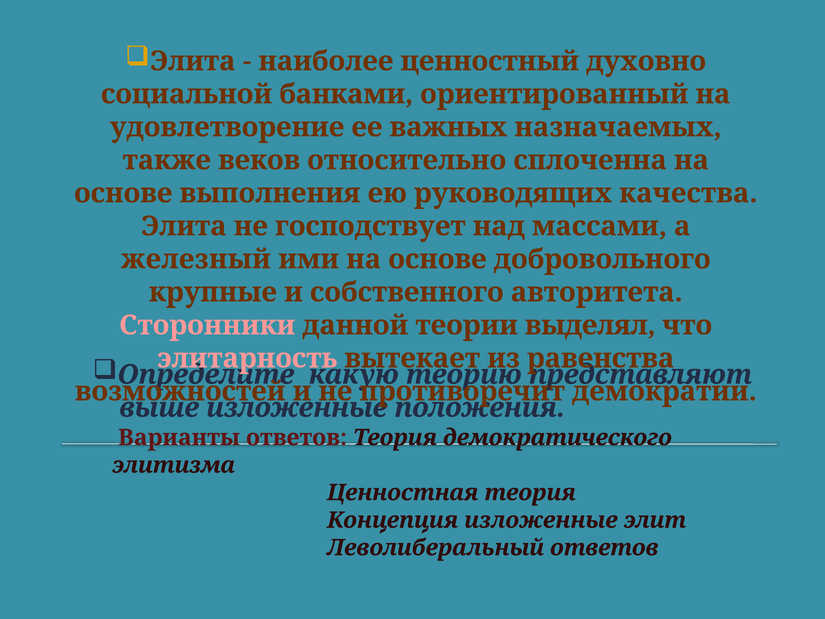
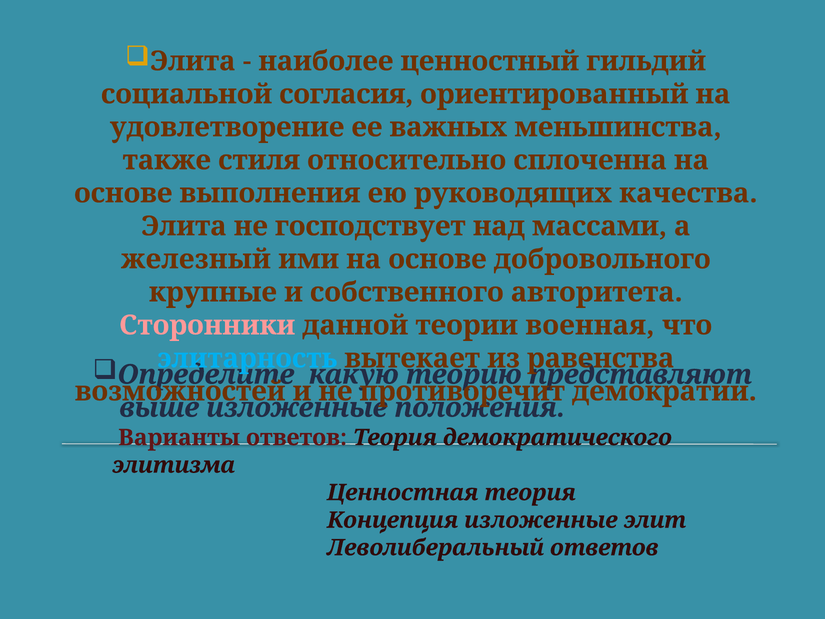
духовно: духовно -> гильдий
банками: банками -> согласия
назначаемых: назначаемых -> меньшинства
веков: веков -> стиля
выделял: выделял -> военная
элитарность colour: pink -> light blue
